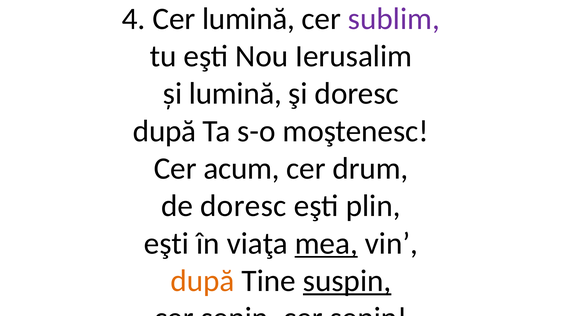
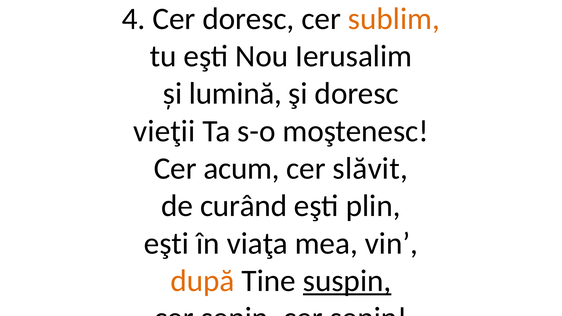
Cer lumină: lumină -> doresc
sublim colour: purple -> orange
după at (165, 131): după -> vieţii
drum: drum -> slăvit
de doresc: doresc -> curând
mea underline: present -> none
